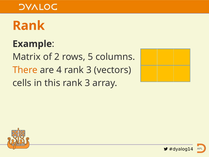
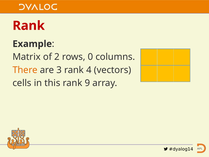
Rank at (29, 26) colour: orange -> red
5: 5 -> 0
4: 4 -> 3
3 at (89, 70): 3 -> 4
this rank 3: 3 -> 9
